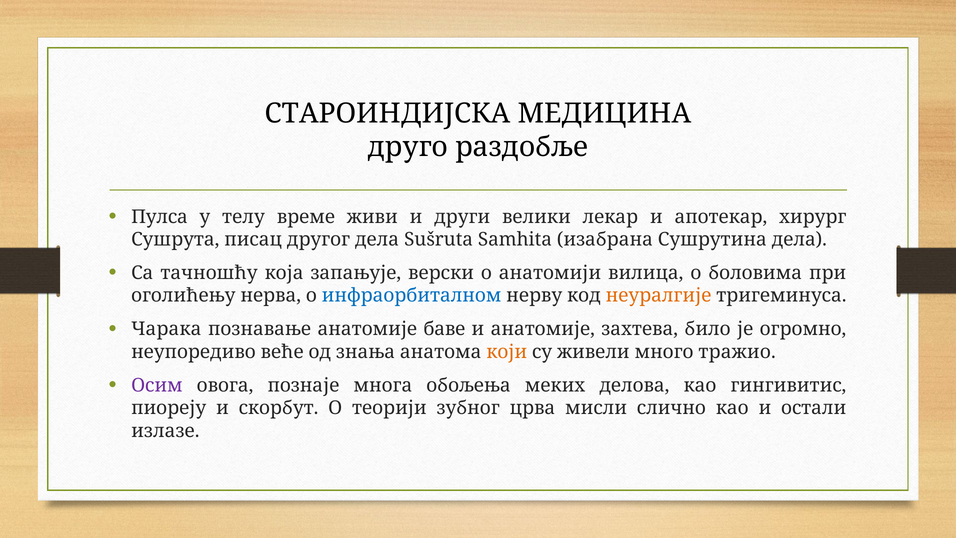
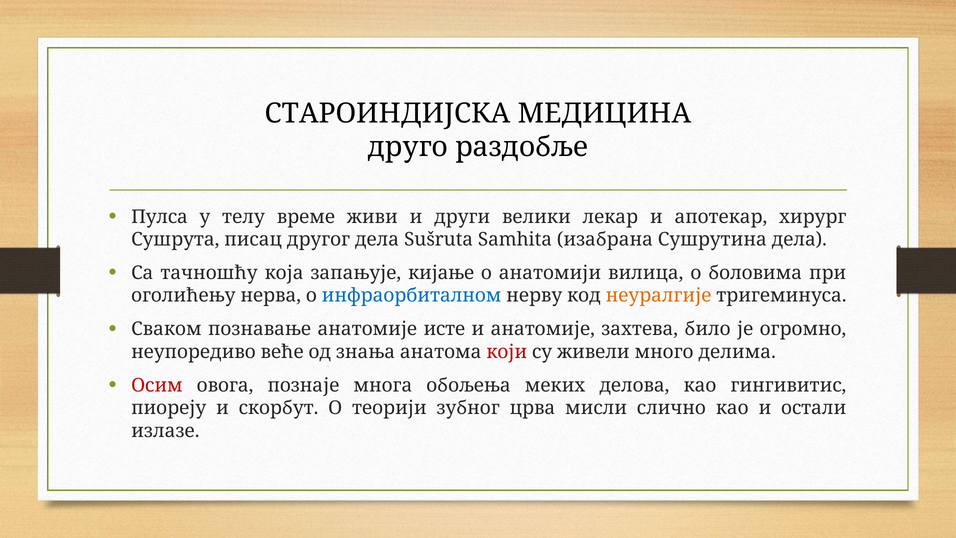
верски: верски -> кијање
Чарака: Чарака -> Сваком
баве: баве -> исте
који colour: orange -> red
тражио: тражио -> делима
Осим colour: purple -> red
